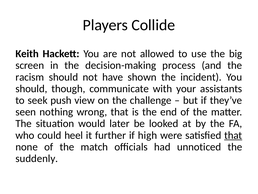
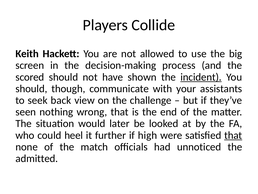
racism: racism -> scored
incident underline: none -> present
push: push -> back
suddenly: suddenly -> admitted
